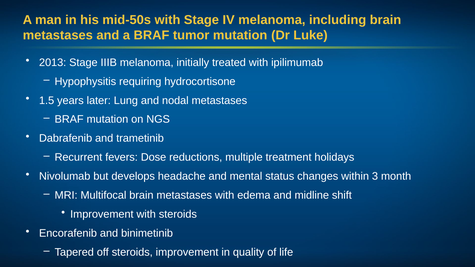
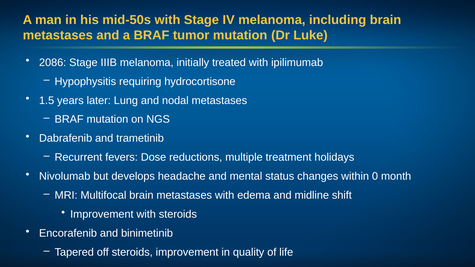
2013: 2013 -> 2086
3: 3 -> 0
